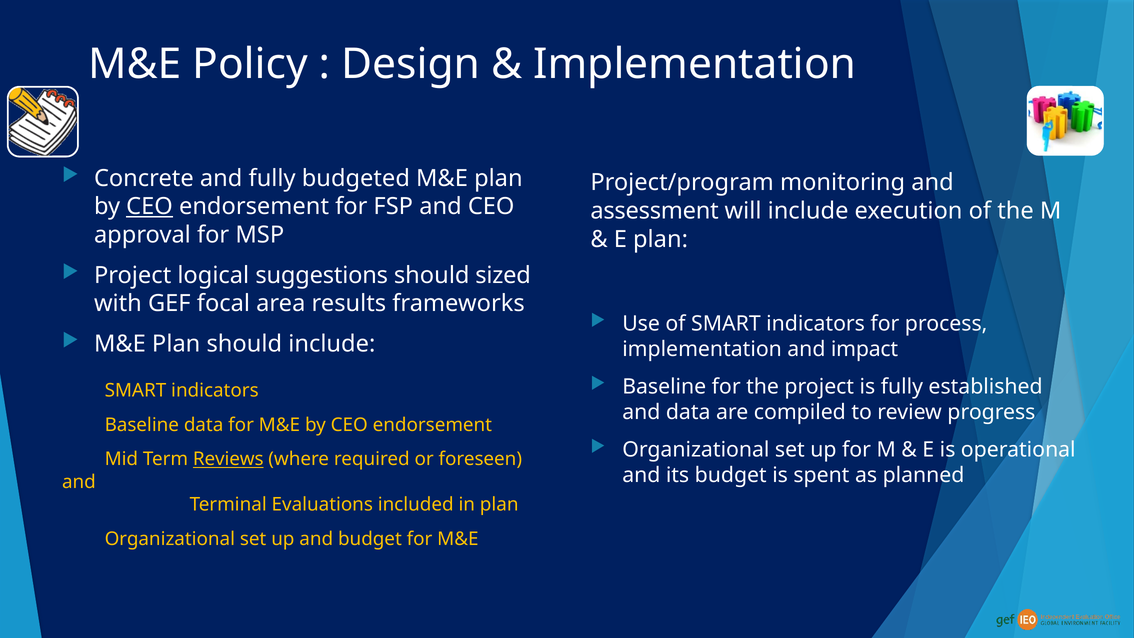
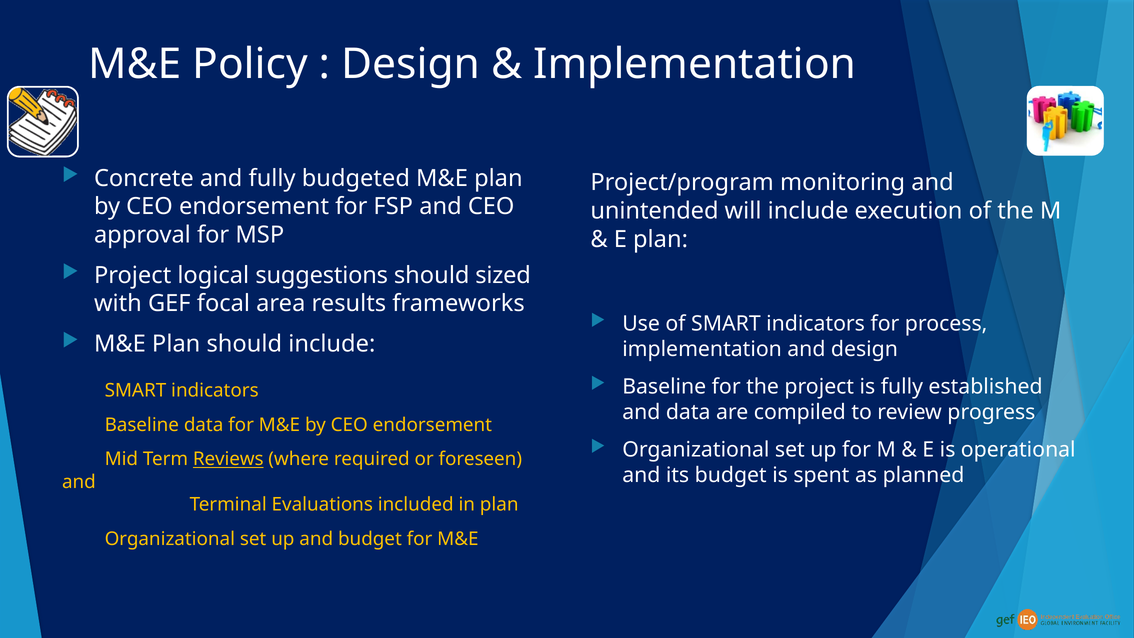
CEO at (150, 207) underline: present -> none
assessment: assessment -> unintended
and impact: impact -> design
